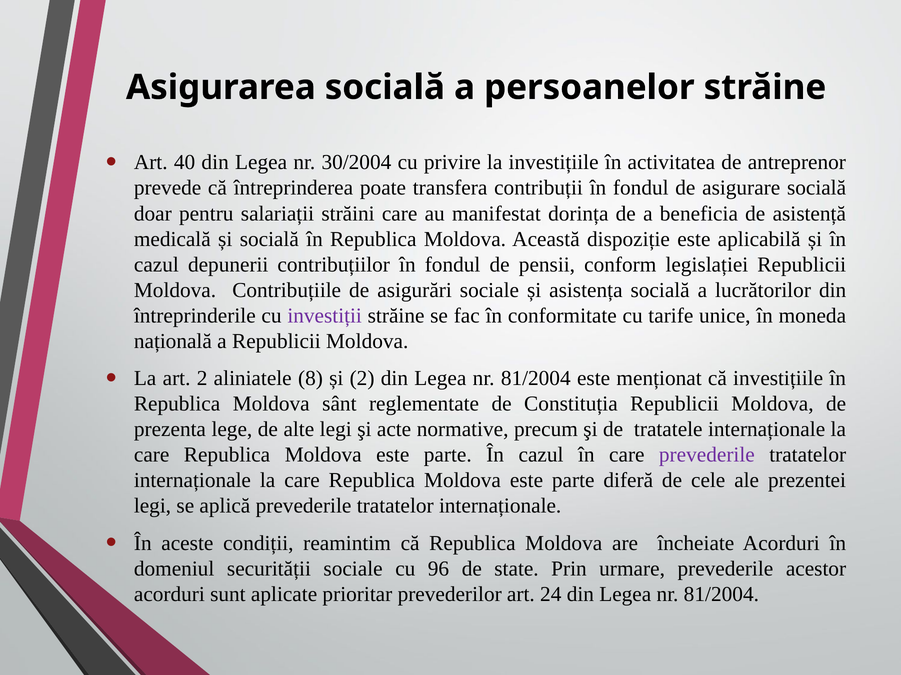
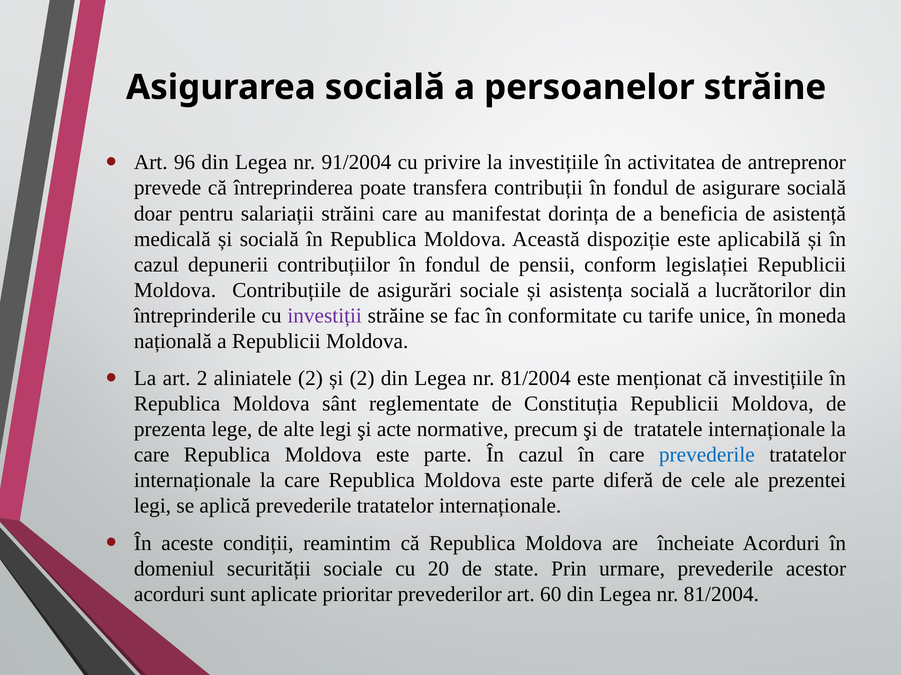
40: 40 -> 96
30/2004: 30/2004 -> 91/2004
aliniatele 8: 8 -> 2
prevederile at (707, 455) colour: purple -> blue
96: 96 -> 20
24: 24 -> 60
